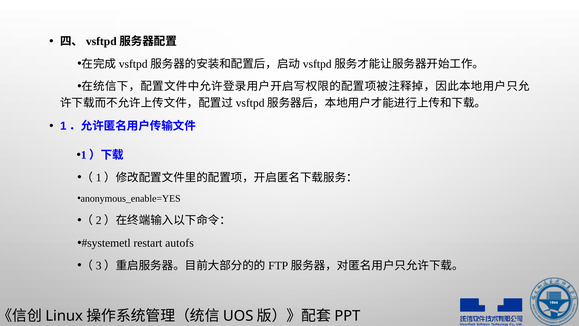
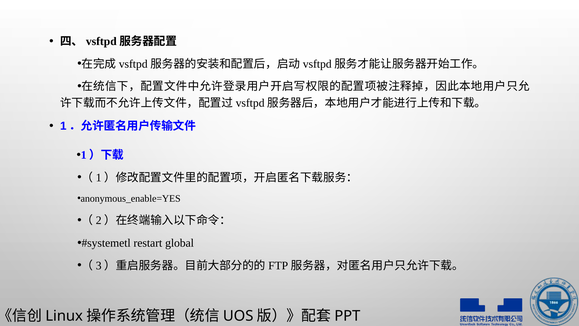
autofs: autofs -> global
